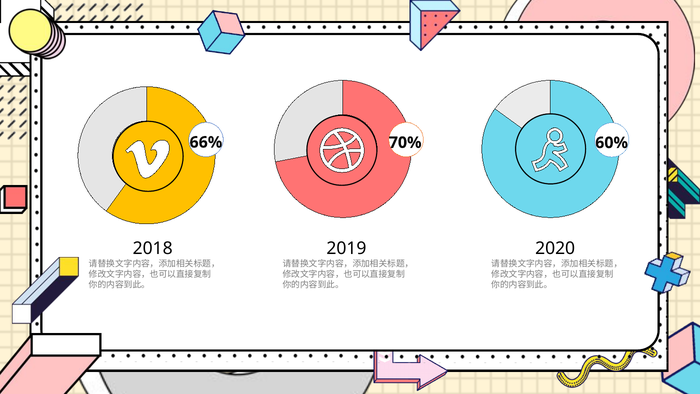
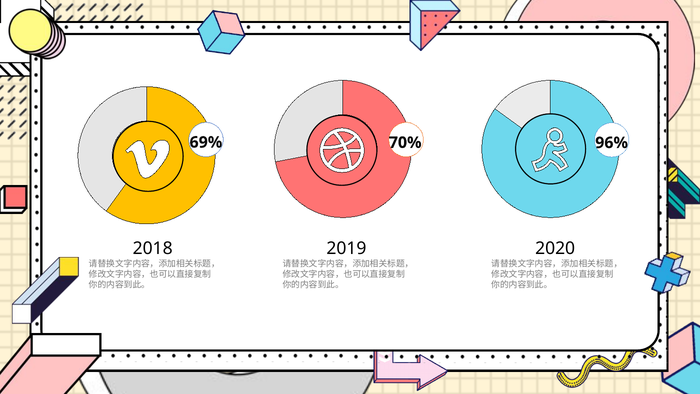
66%: 66% -> 69%
60%: 60% -> 96%
